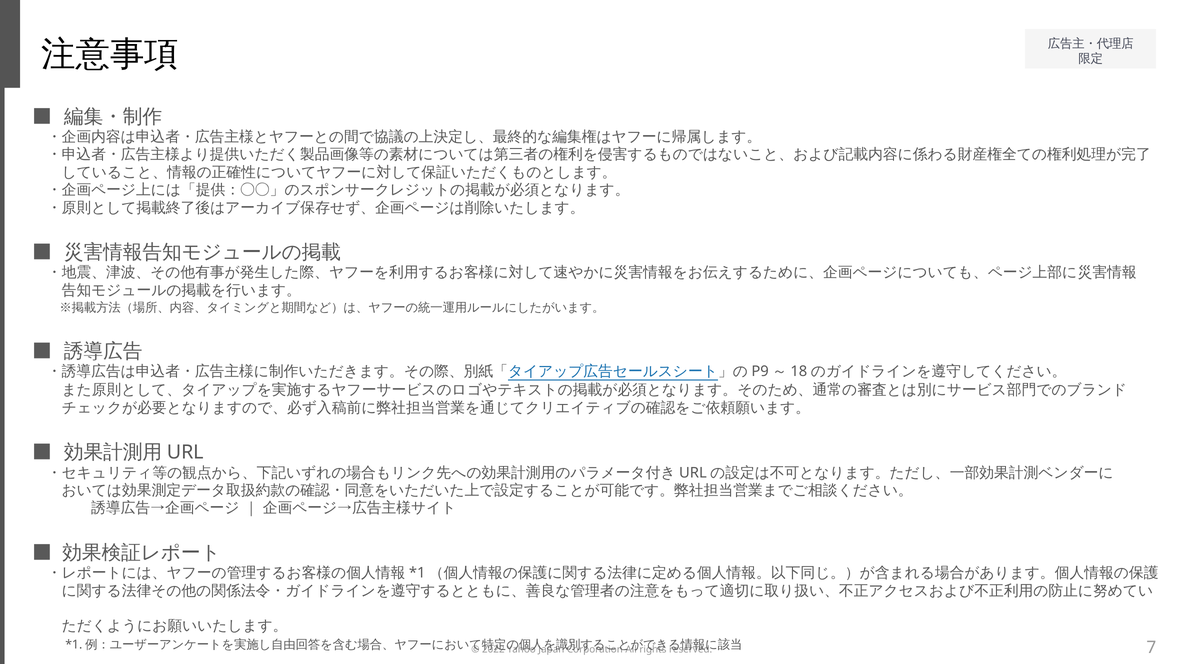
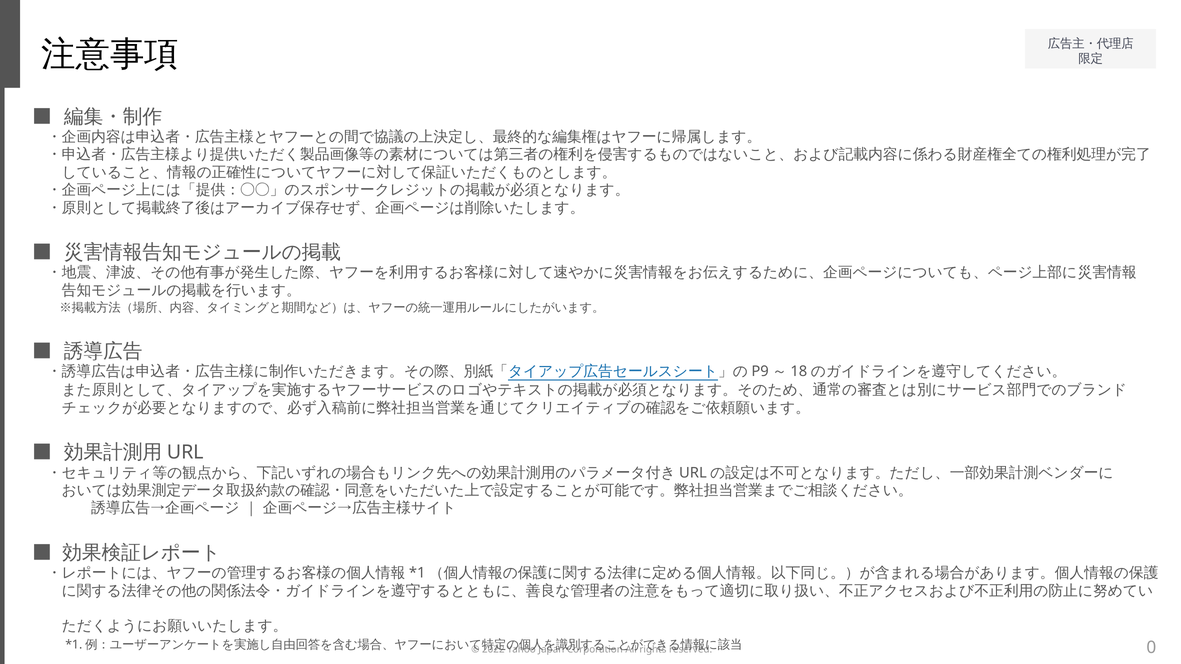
7: 7 -> 0
